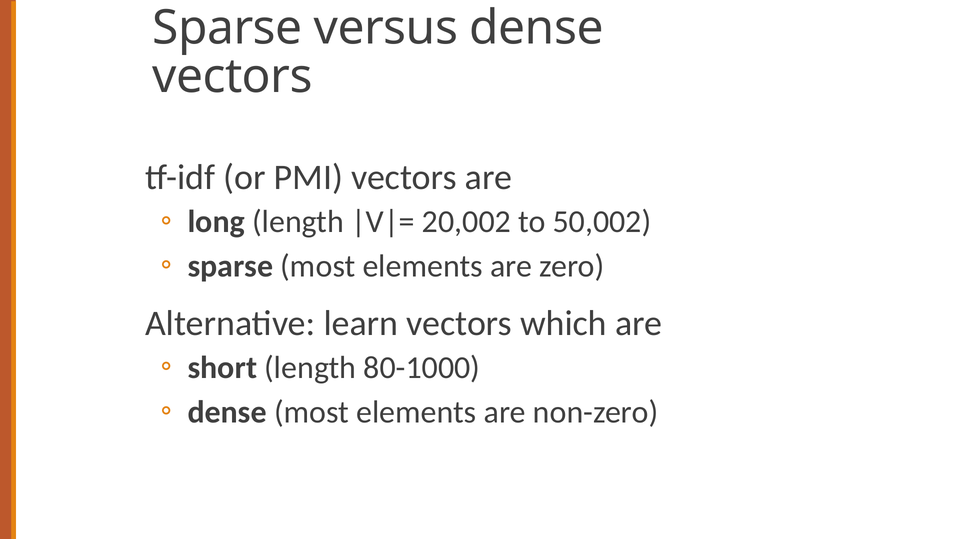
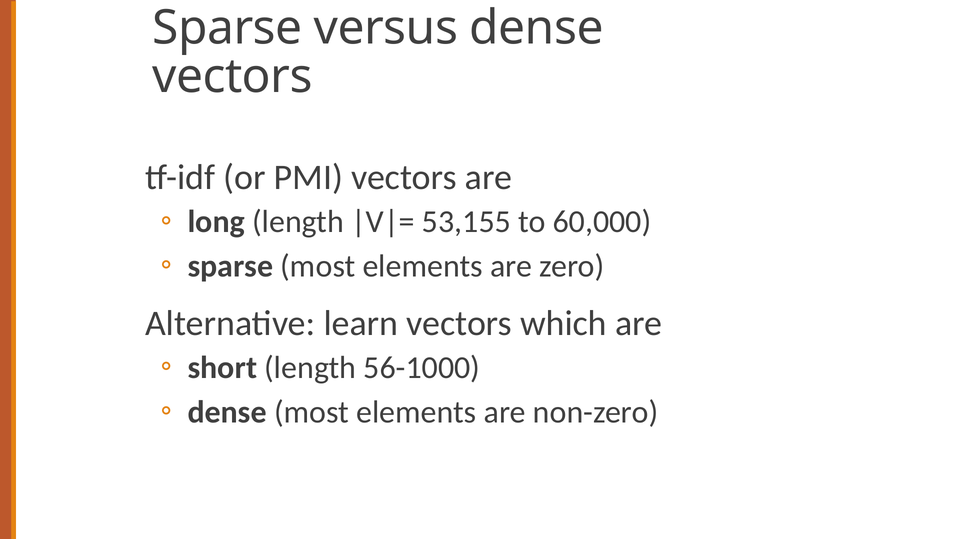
20,002: 20,002 -> 53,155
50,002: 50,002 -> 60,000
80-1000: 80-1000 -> 56-1000
